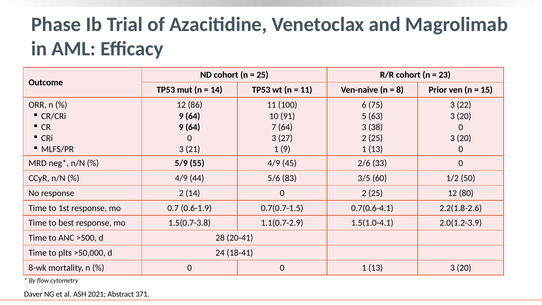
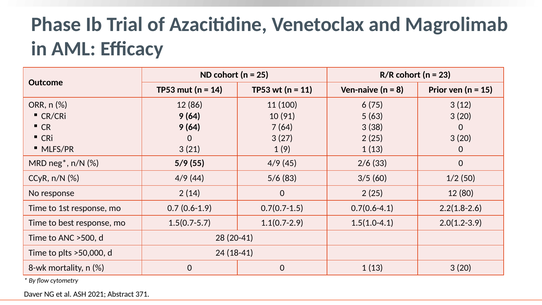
3 22: 22 -> 12
1.5(0.7-3.8: 1.5(0.7-3.8 -> 1.5(0.7-5.7
